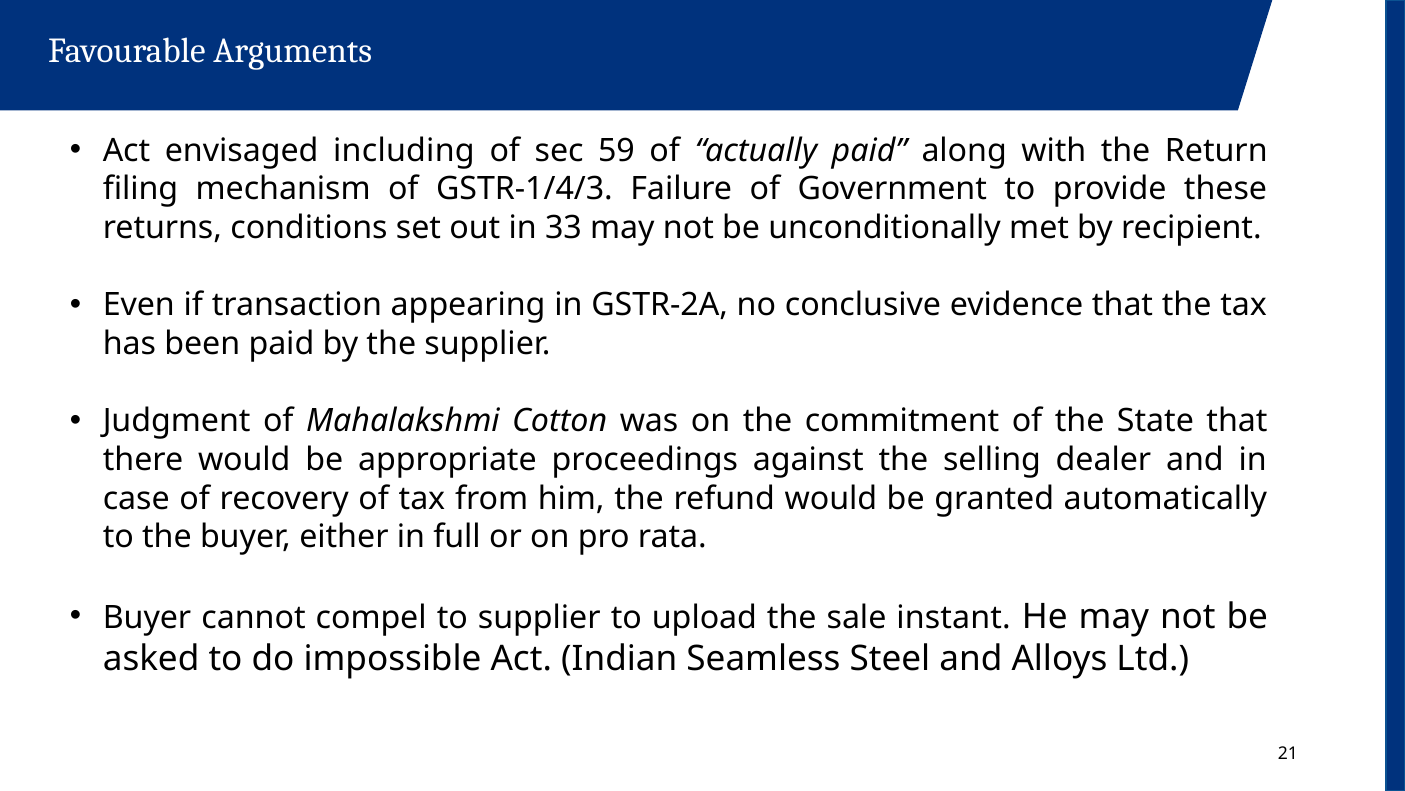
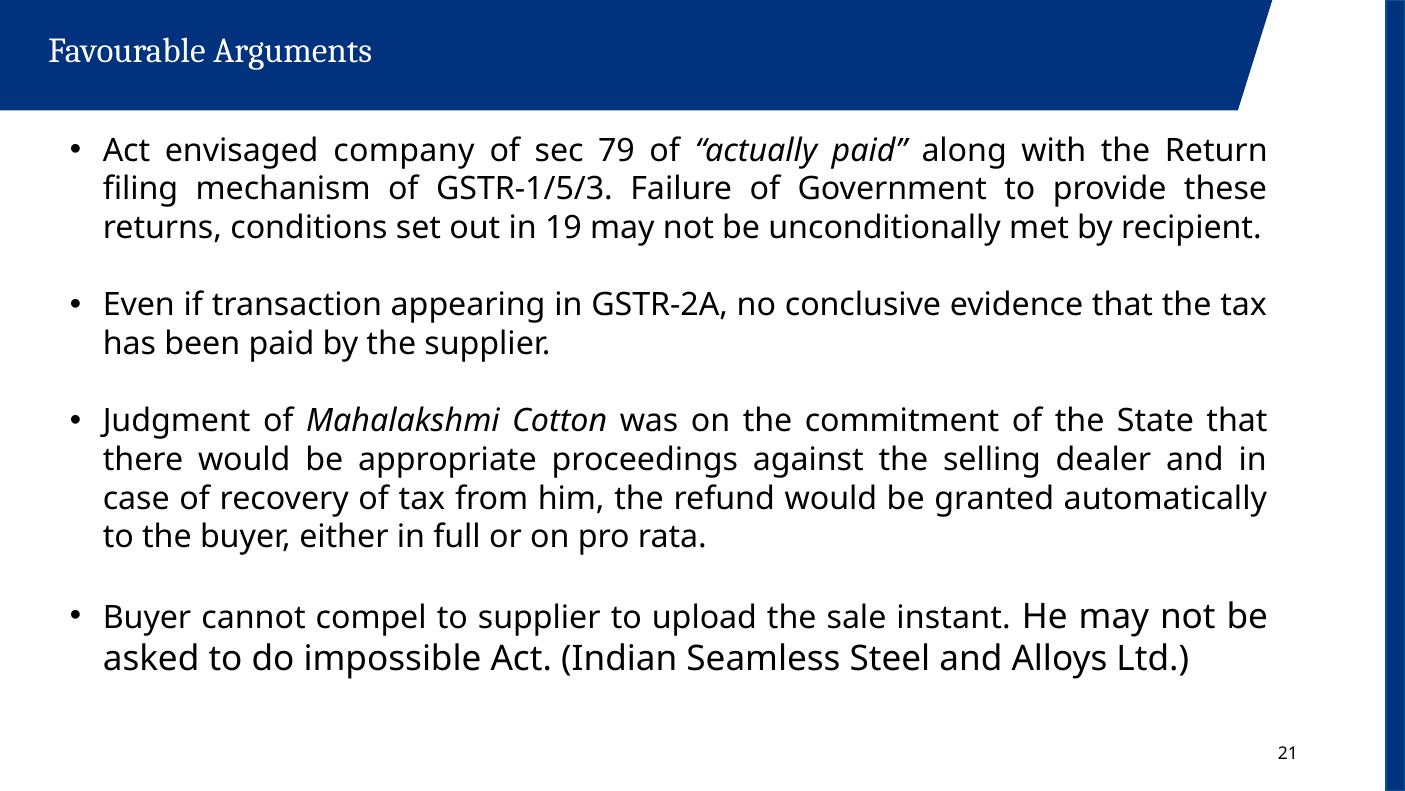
including: including -> company
59: 59 -> 79
GSTR-1/4/3: GSTR-1/4/3 -> GSTR-1/5/3
33: 33 -> 19
